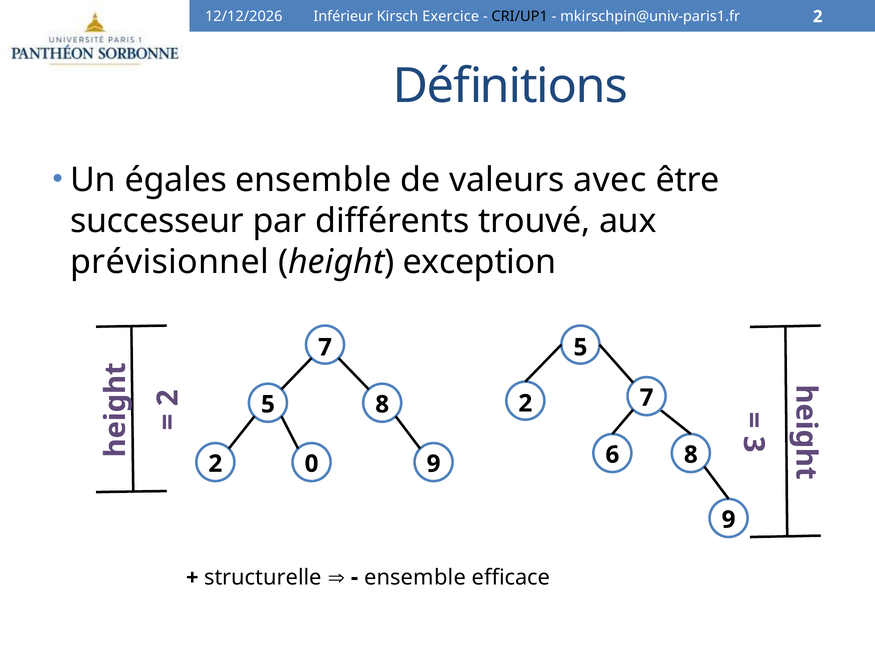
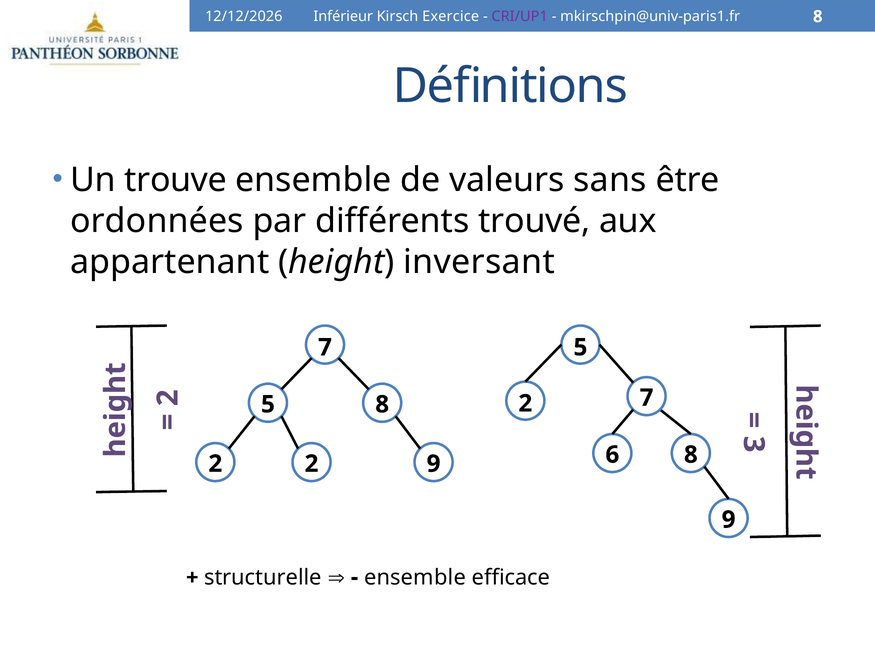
CRI/UP1 colour: black -> purple
mkirschpin@univ-paris1.fr 2: 2 -> 8
égales: égales -> trouve
avec: avec -> sans
successeur: successeur -> ordonnées
prévisionnel: prévisionnel -> appartenant
exception: exception -> inversant
2 0: 0 -> 2
